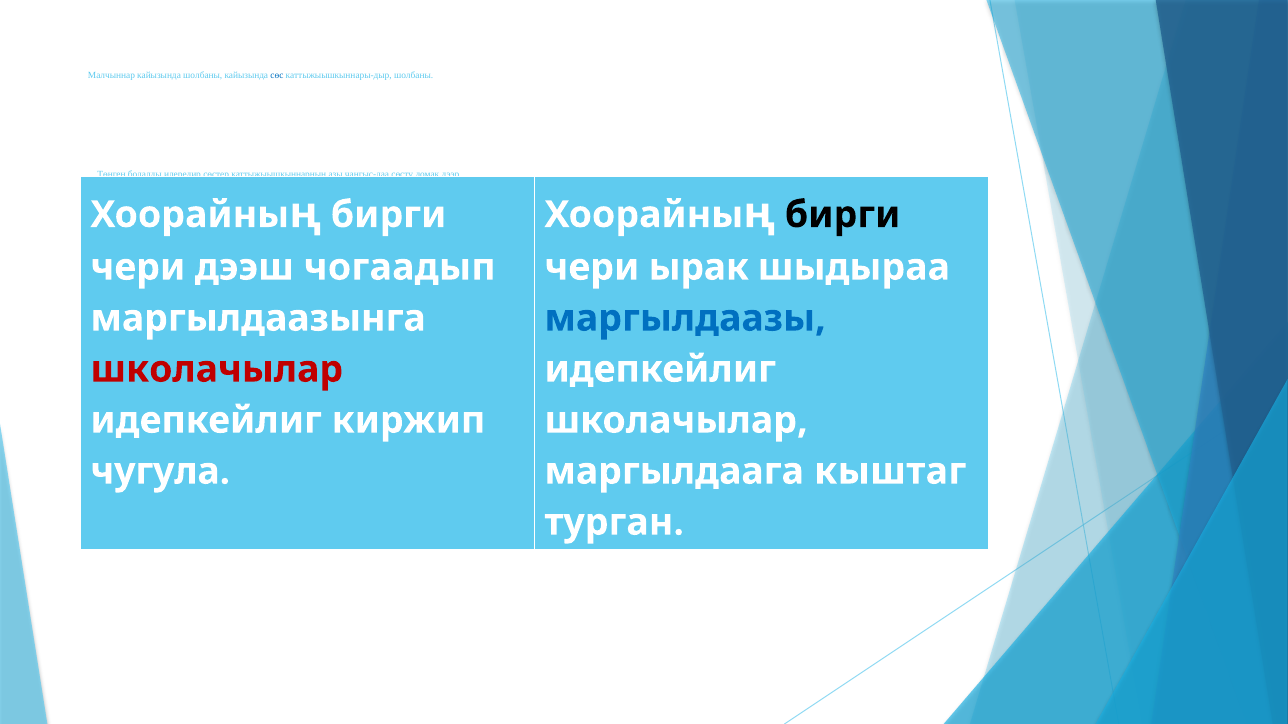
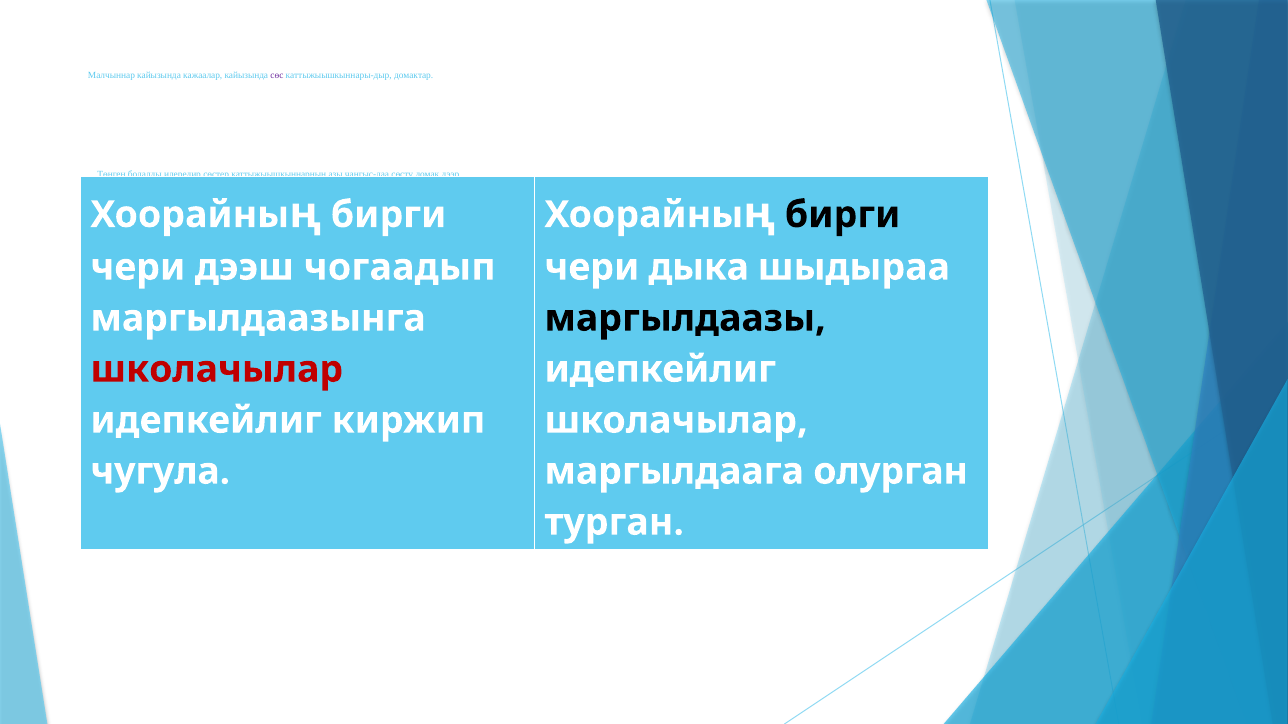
кайызында шолбаны: шолбаны -> кажаалар
сөс colour: blue -> purple
каттыжыышкыннары-дыр шолбаны: шолбаны -> домактар
чери ырак: ырак -> дыка
маргылдаазы colour: blue -> black
кыштаг: кыштаг -> олурган
